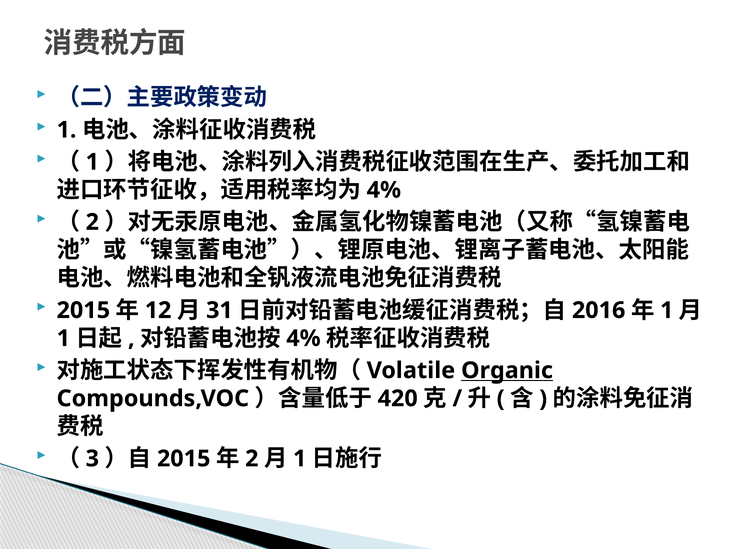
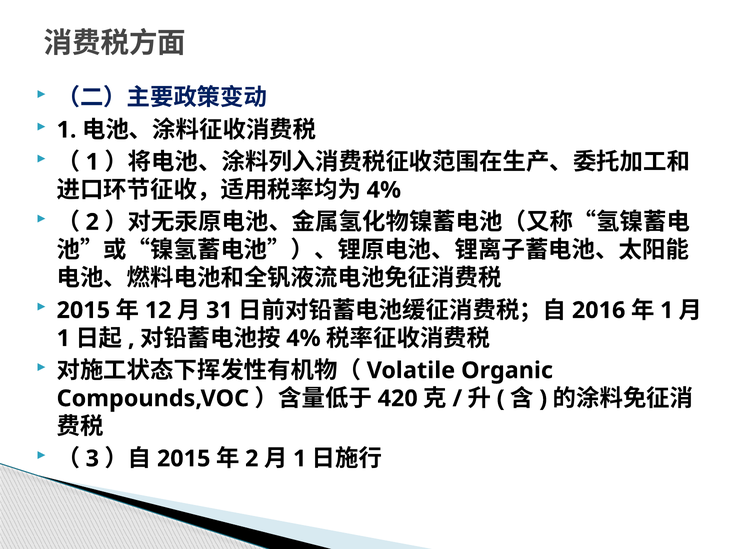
Organic underline: present -> none
